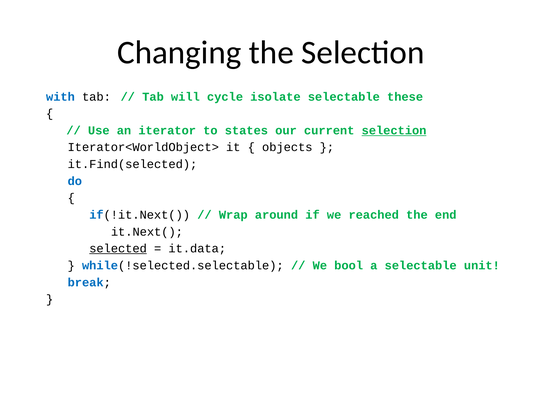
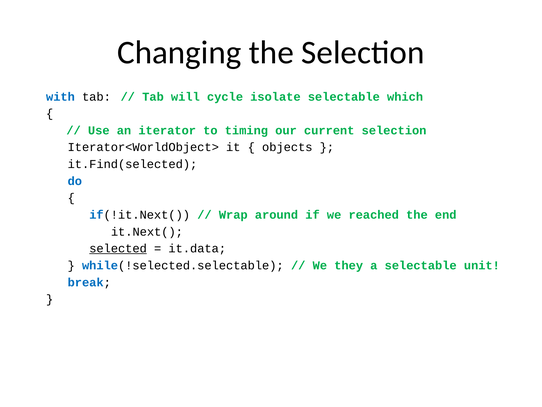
these: these -> which
states: states -> timing
selection at (394, 130) underline: present -> none
bool: bool -> they
